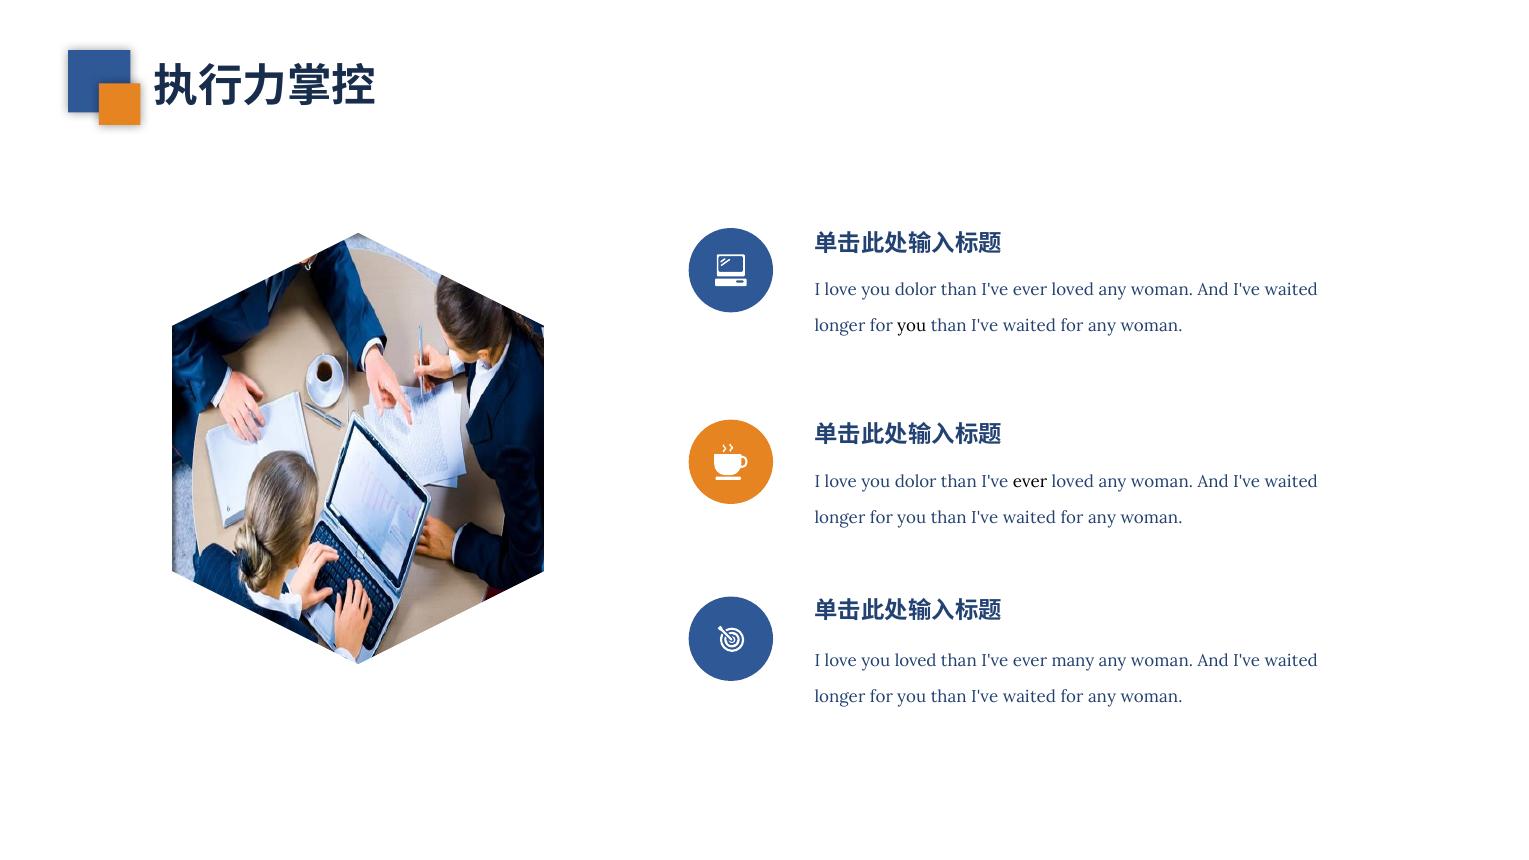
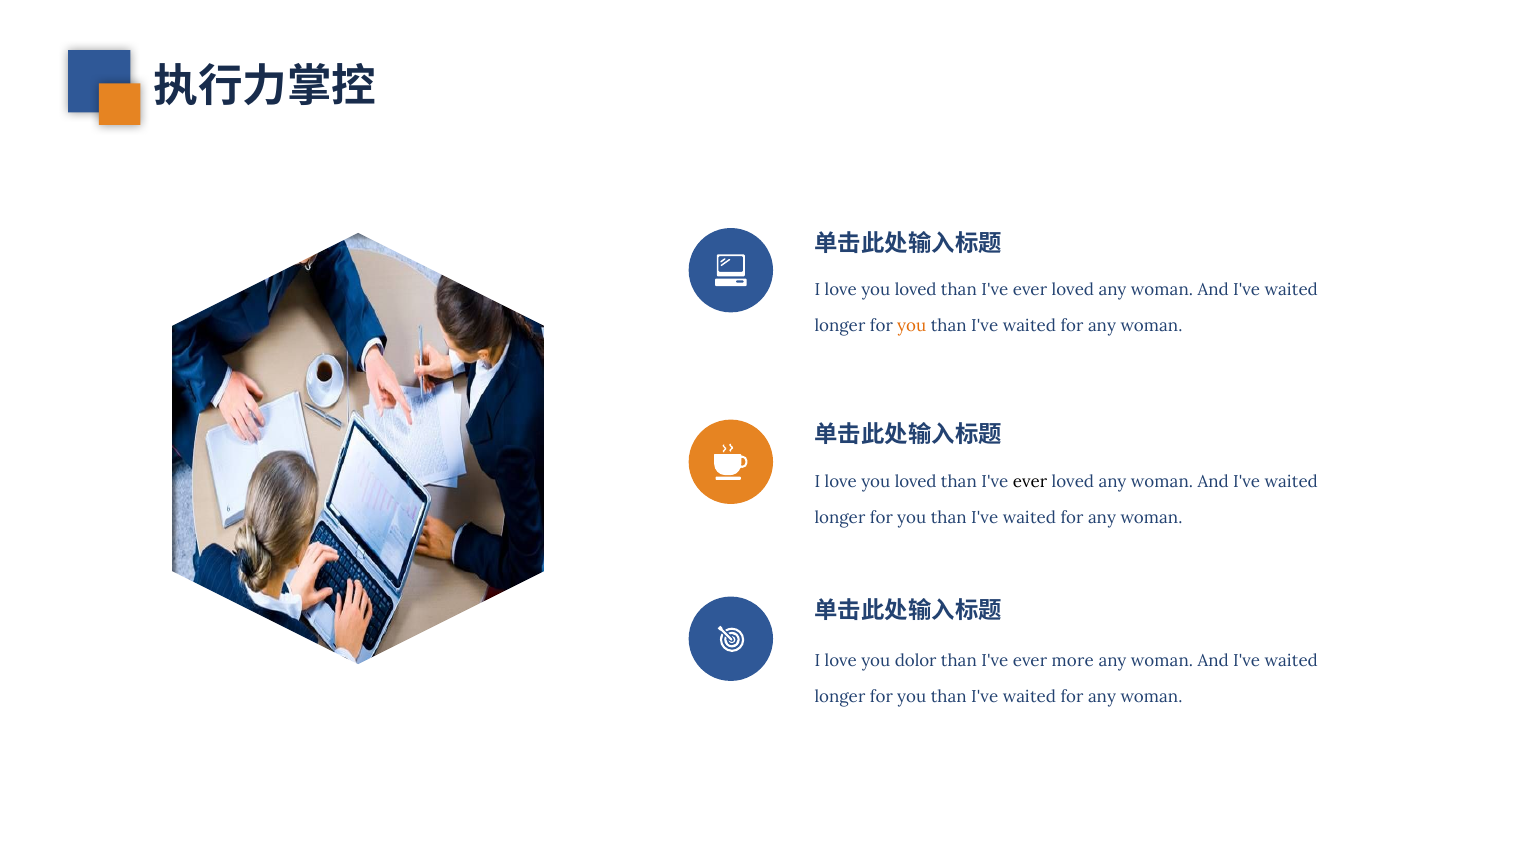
dolor at (916, 289): dolor -> loved
you at (912, 326) colour: black -> orange
dolor at (916, 482): dolor -> loved
you loved: loved -> dolor
many: many -> more
